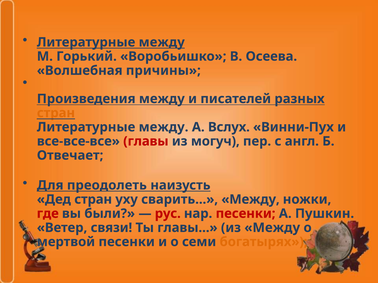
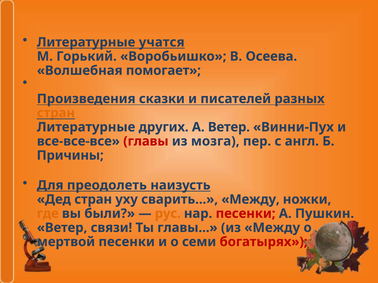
между at (162, 42): между -> учатся
причины: причины -> помогает
Произведения между: между -> сказки
между at (164, 127): между -> других
А Вслух: Вслух -> Ветер
могуч: могуч -> мозга
Отвечает: Отвечает -> Причины
где colour: red -> orange
рус colour: red -> orange
богатырях colour: orange -> red
